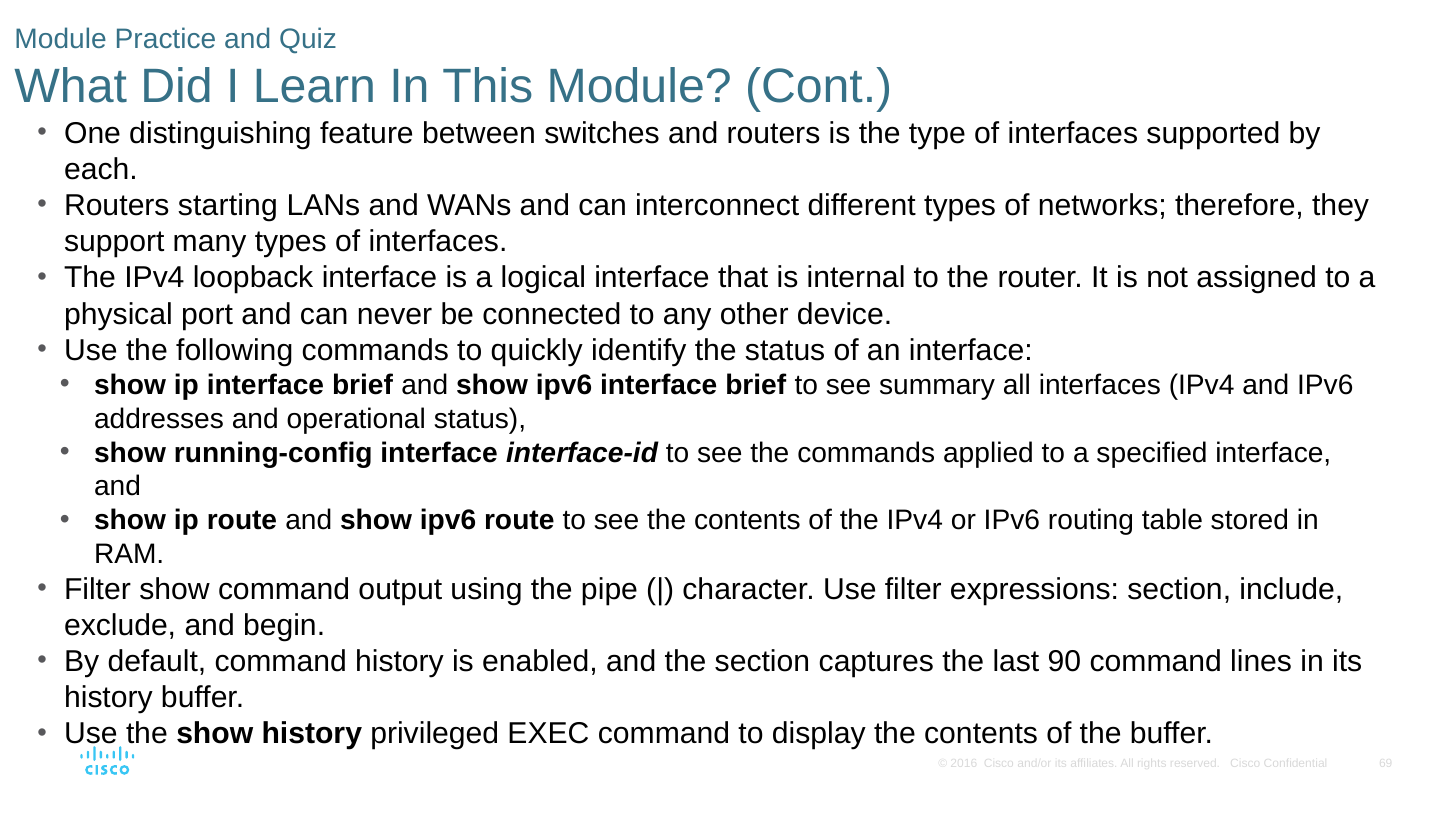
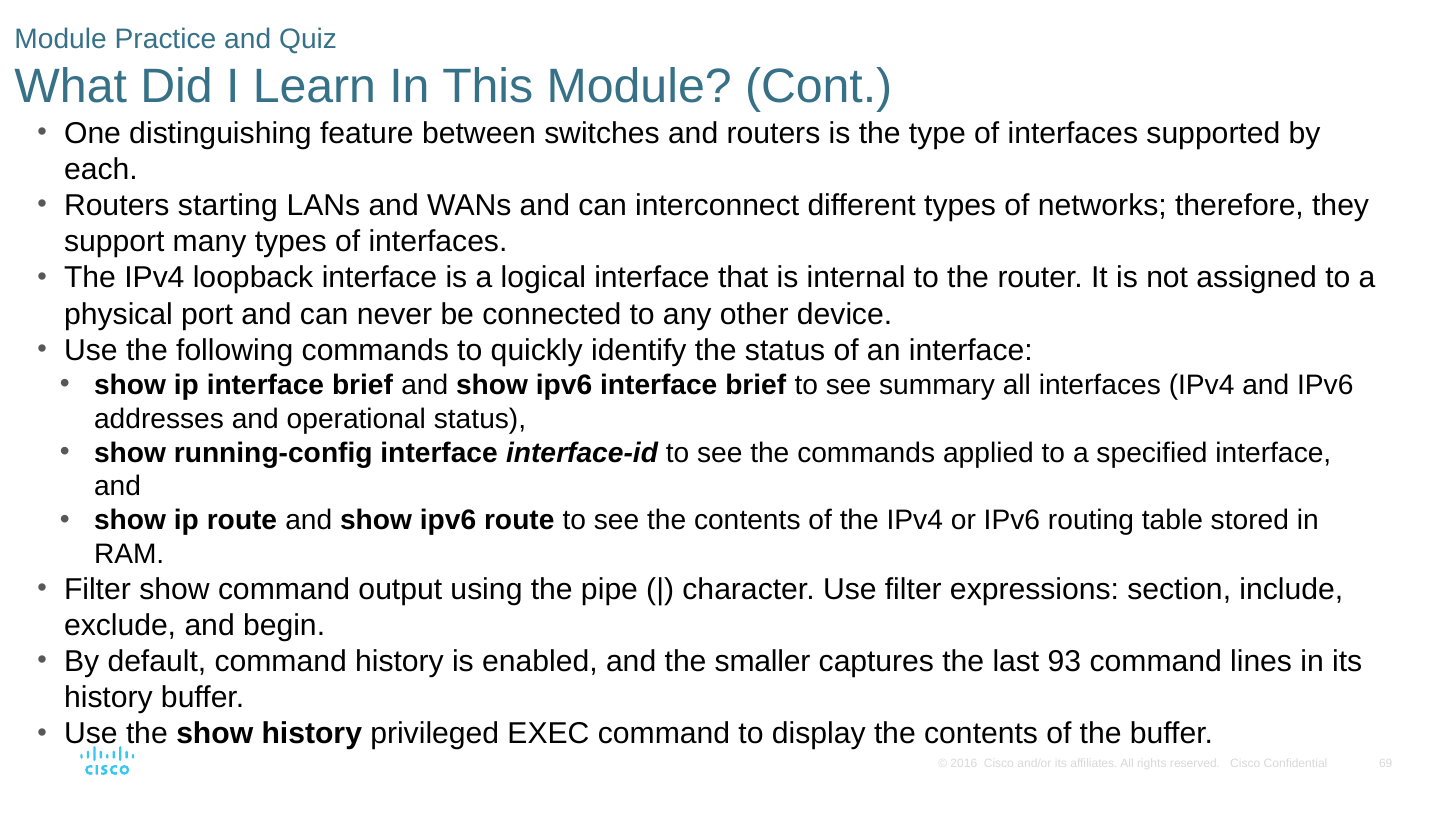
the section: section -> smaller
90: 90 -> 93
